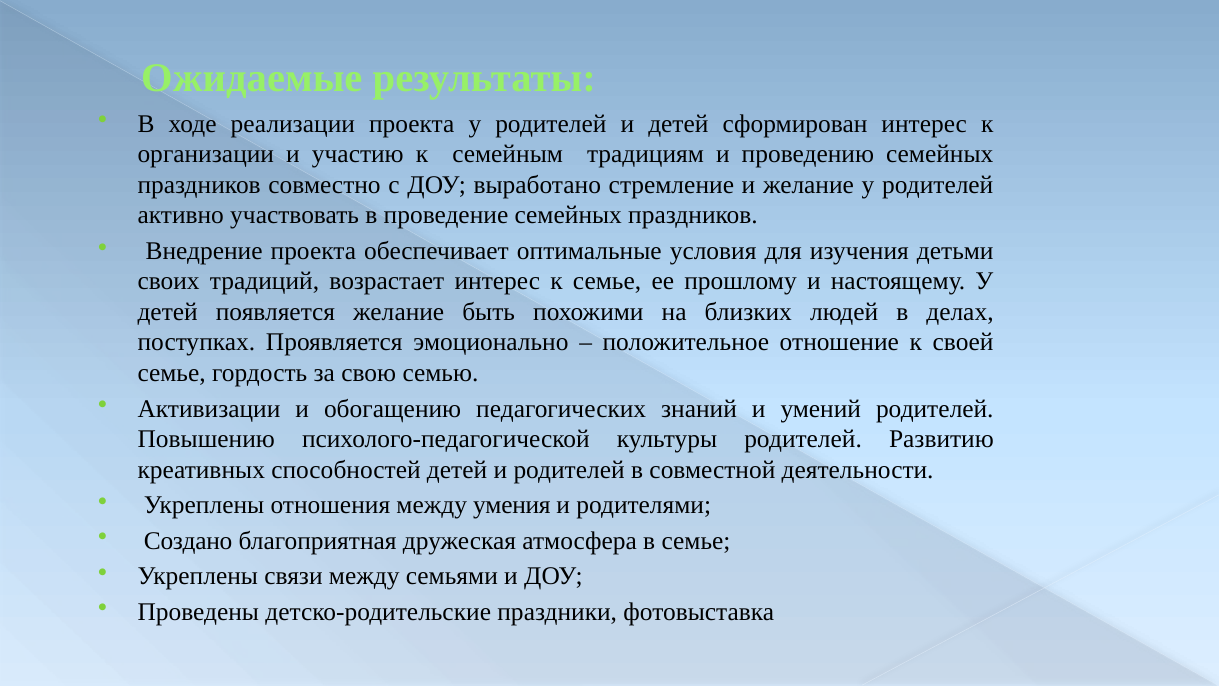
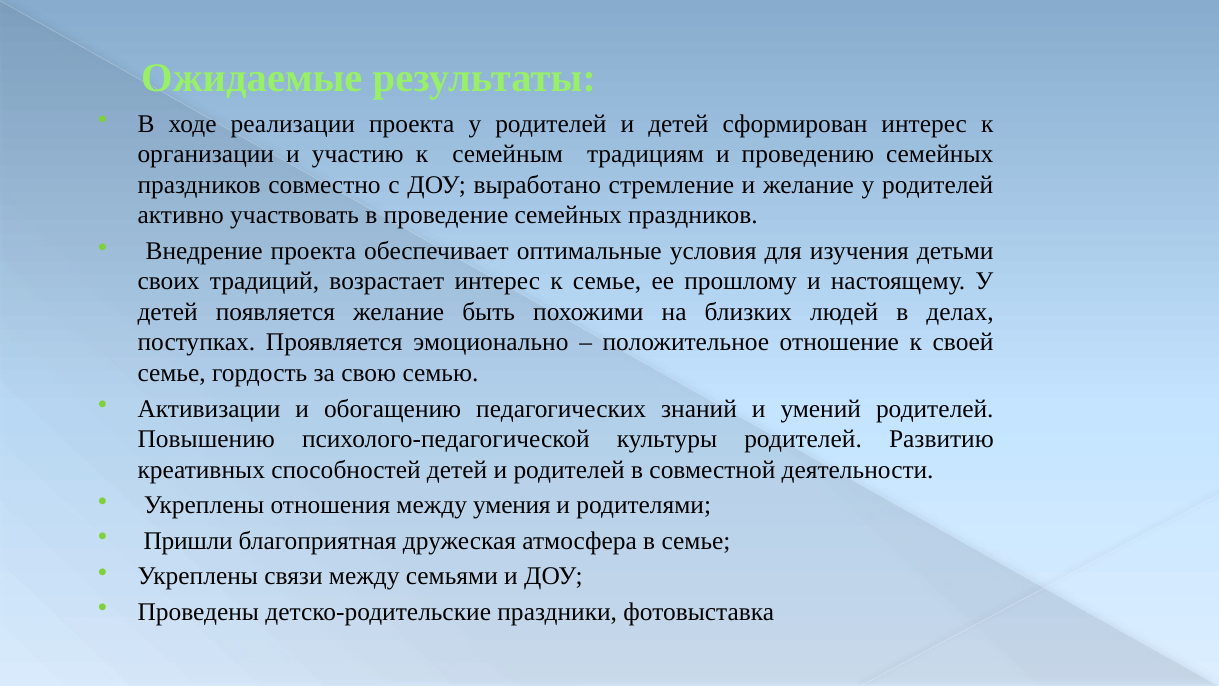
Создано: Создано -> Пришли
